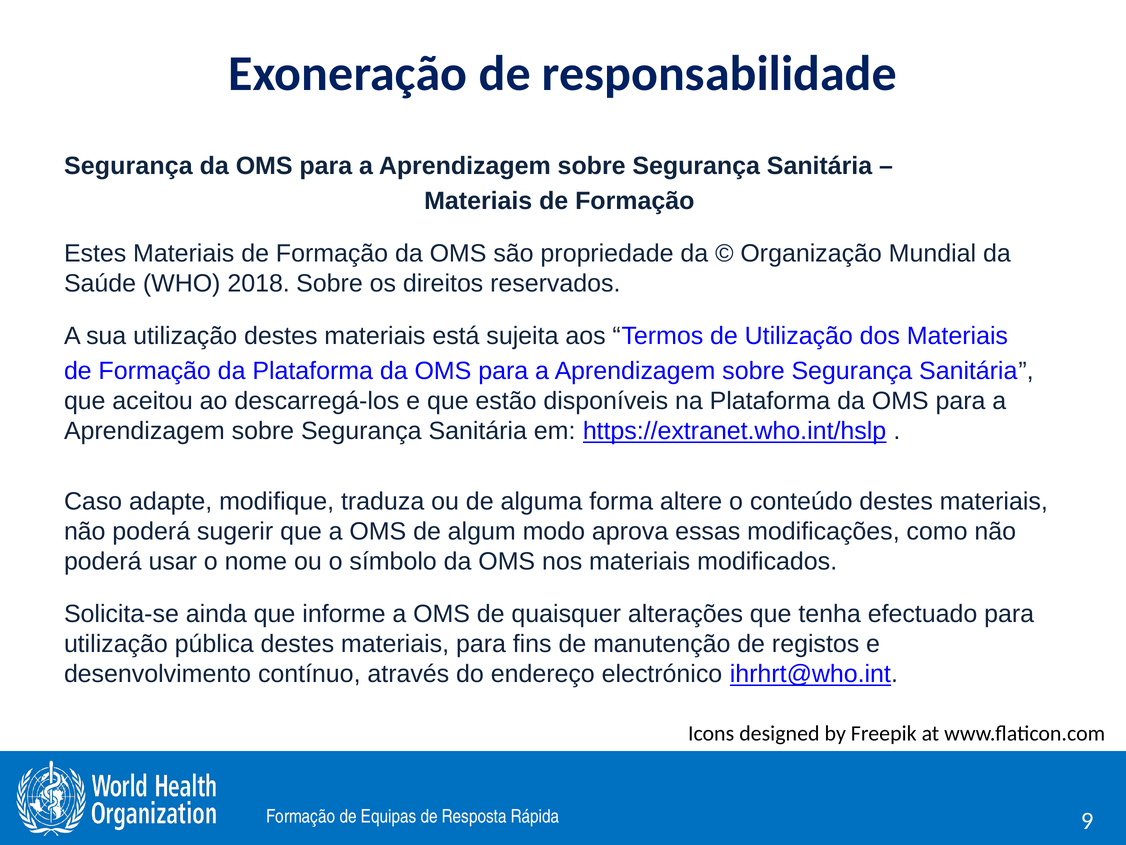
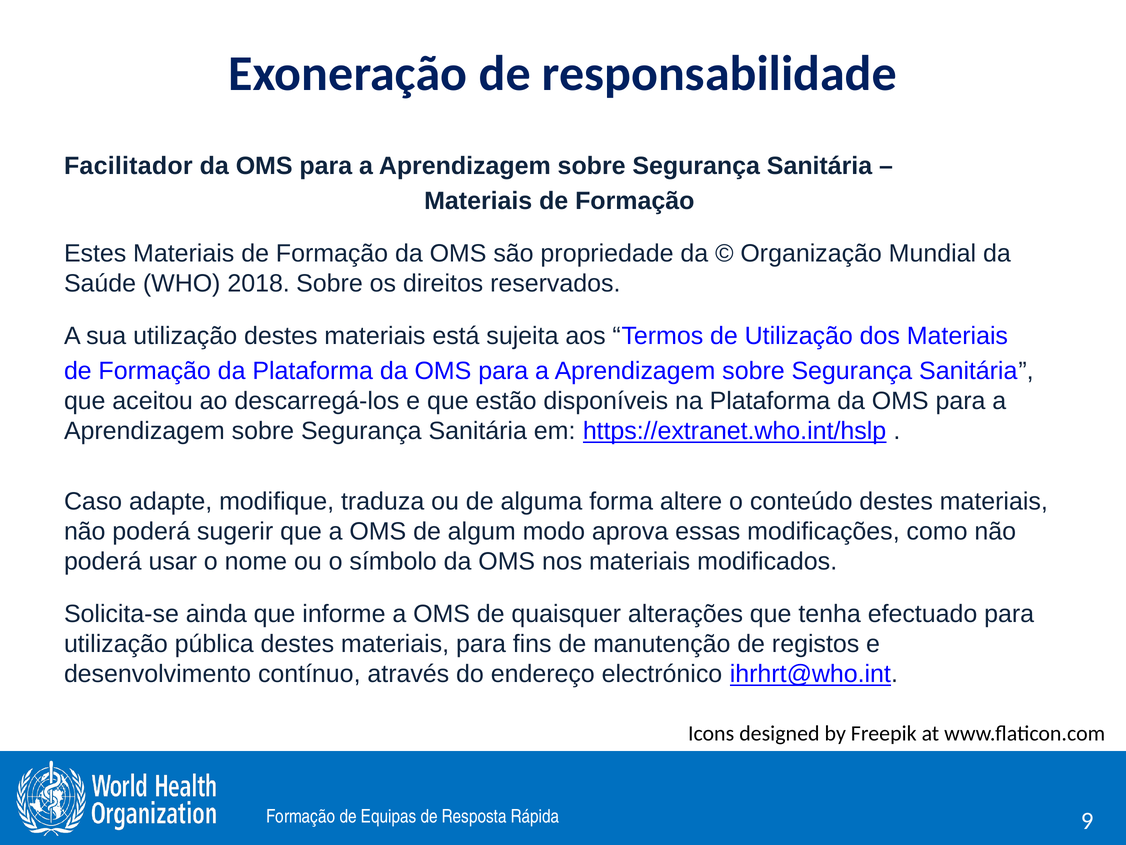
Segurança at (128, 166): Segurança -> Facilitador
